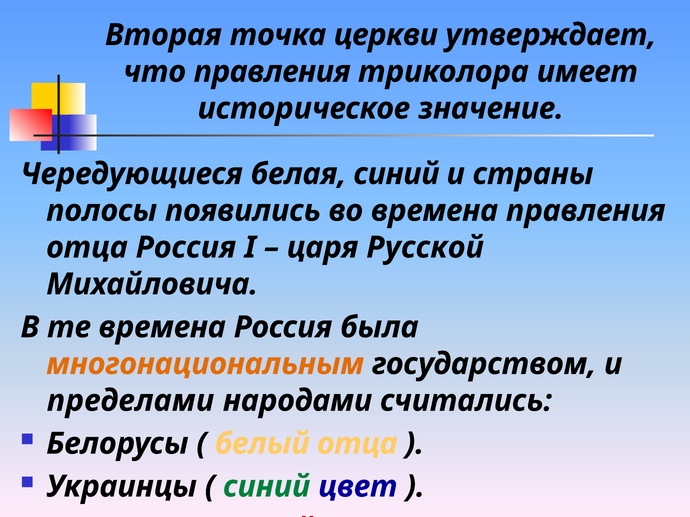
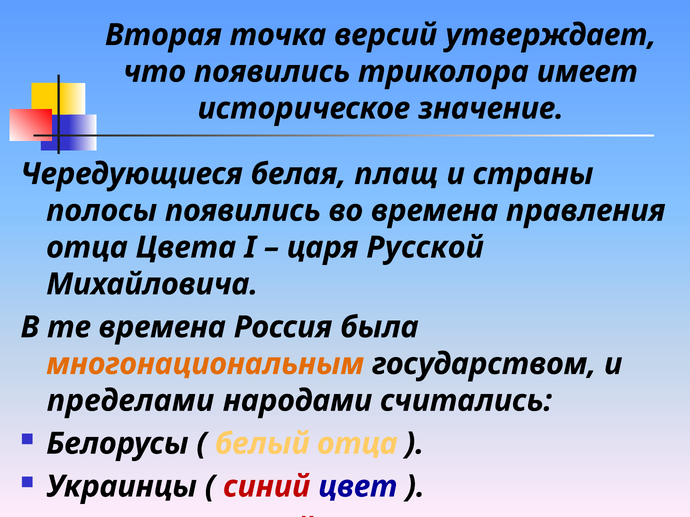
церкви: церкви -> версий
что правления: правления -> появились
белая синий: синий -> плащ
отца Россия: Россия -> Цвета
синий at (267, 487) colour: green -> red
